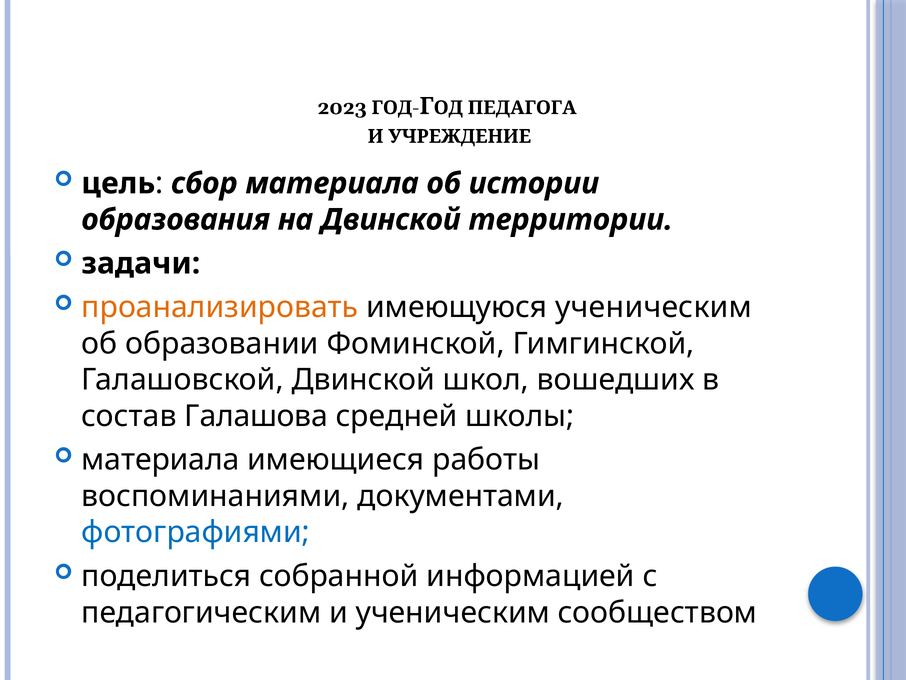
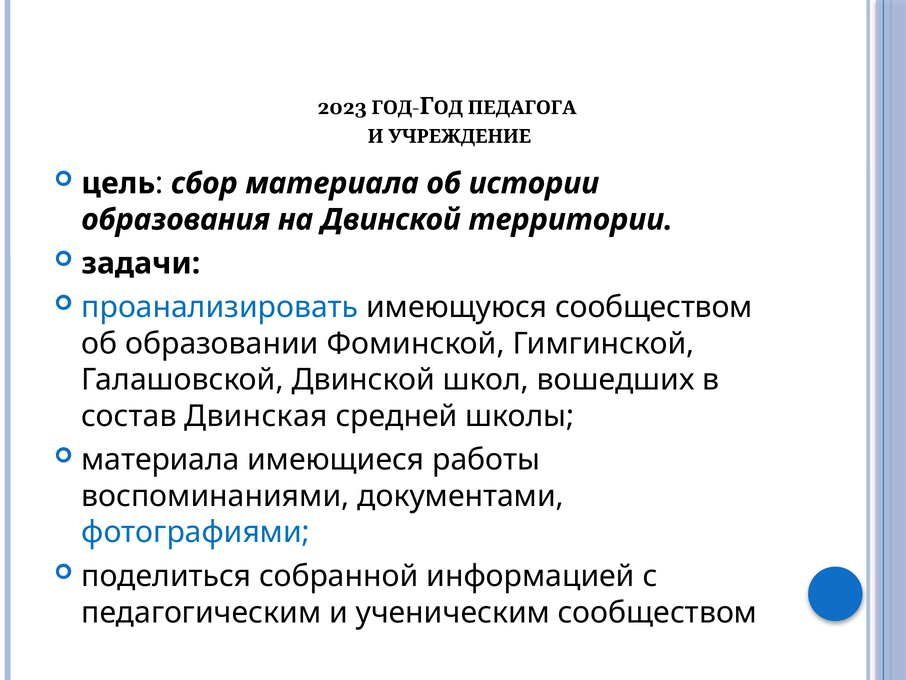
проанализировать colour: orange -> blue
имеющуюся ученическим: ученическим -> сообществом
Галашова: Галашова -> Двинская
